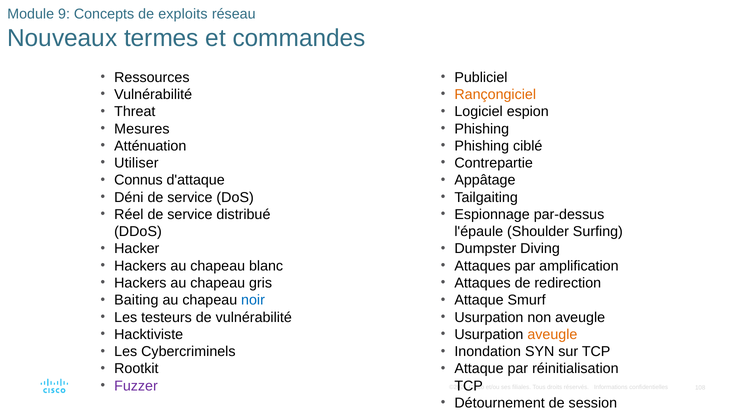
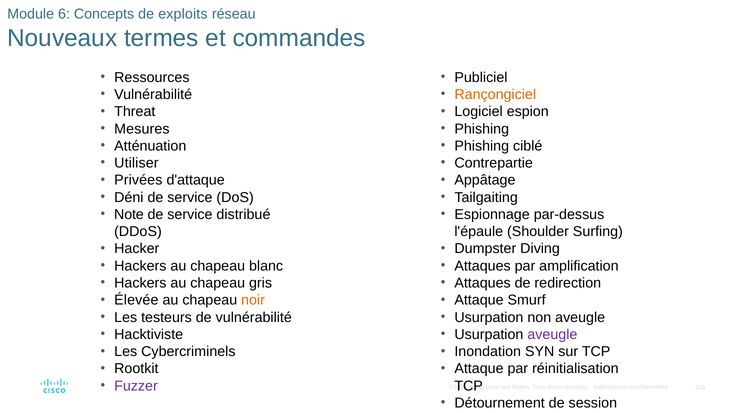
9: 9 -> 6
Connus: Connus -> Privées
Réel: Réel -> Note
Baiting: Baiting -> Élevée
noir colour: blue -> orange
aveugle at (552, 334) colour: orange -> purple
